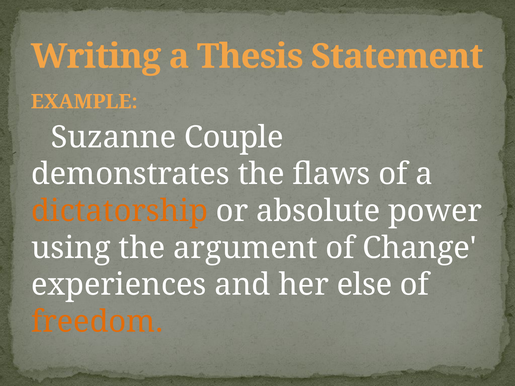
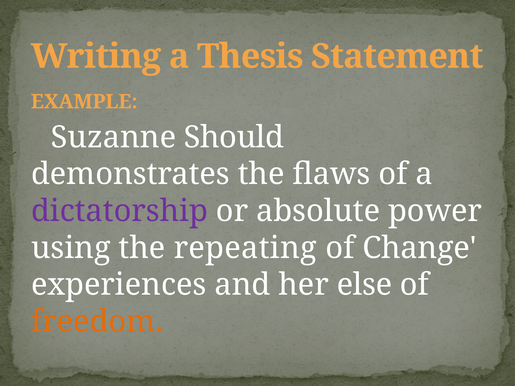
Couple: Couple -> Should
dictatorship colour: orange -> purple
argument: argument -> repeating
